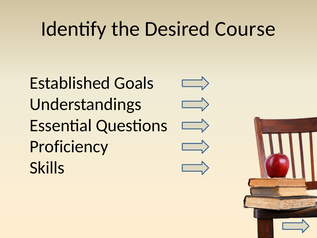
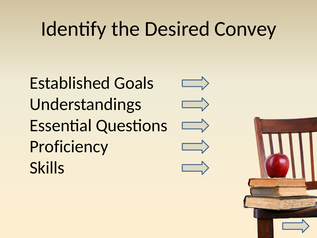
Course: Course -> Convey
